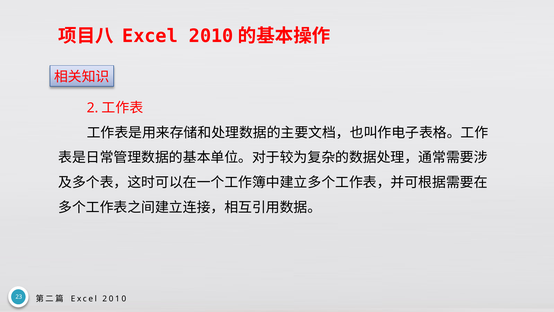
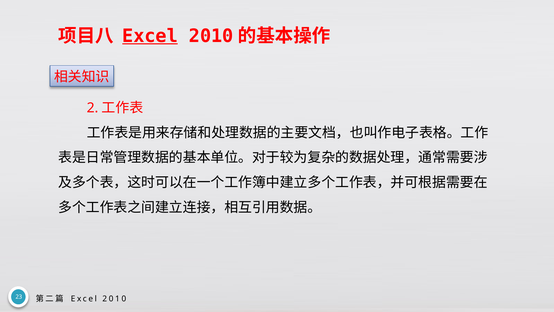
Excel at (150, 36) underline: none -> present
